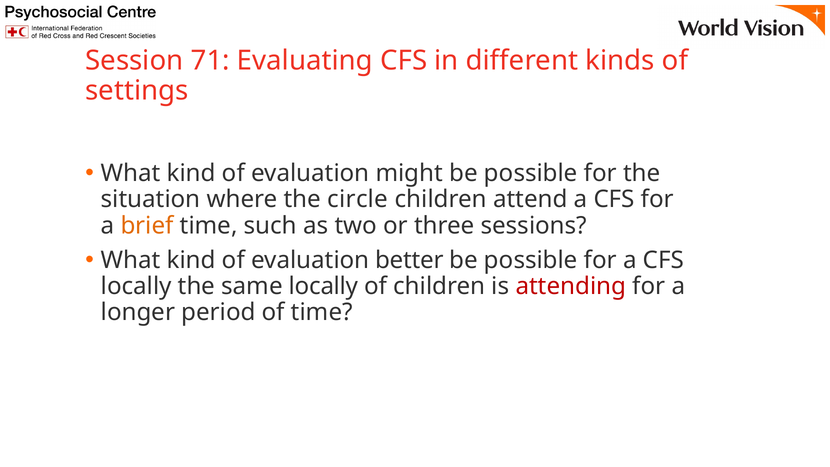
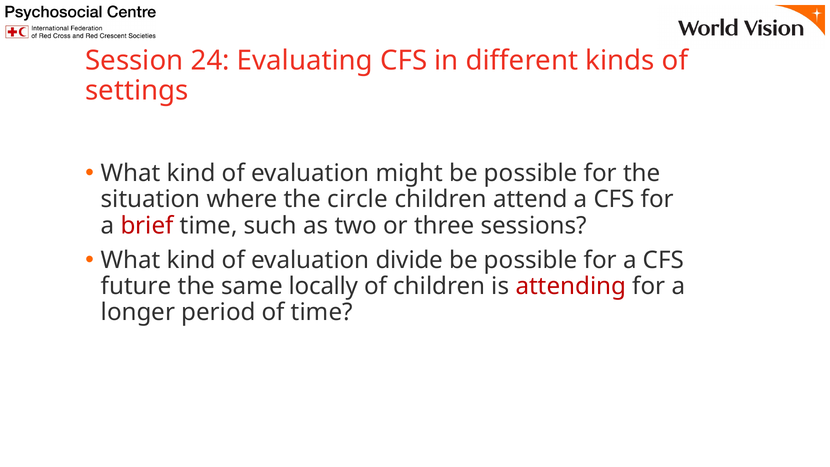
71: 71 -> 24
brief colour: orange -> red
better: better -> divide
locally at (136, 286): locally -> future
